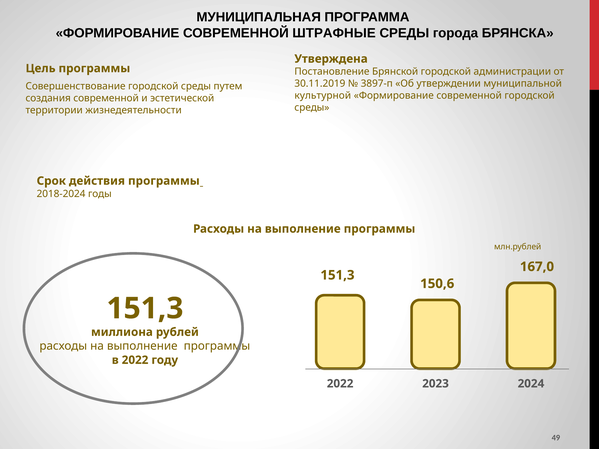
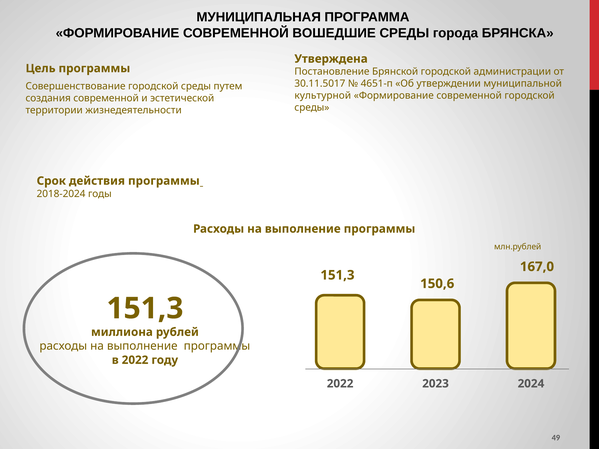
ШТРАФНЫЕ: ШТРАФНЫЕ -> ВОШЕДШИЕ
30.11.2019: 30.11.2019 -> 30.11.5017
3897-п: 3897-п -> 4651-п
